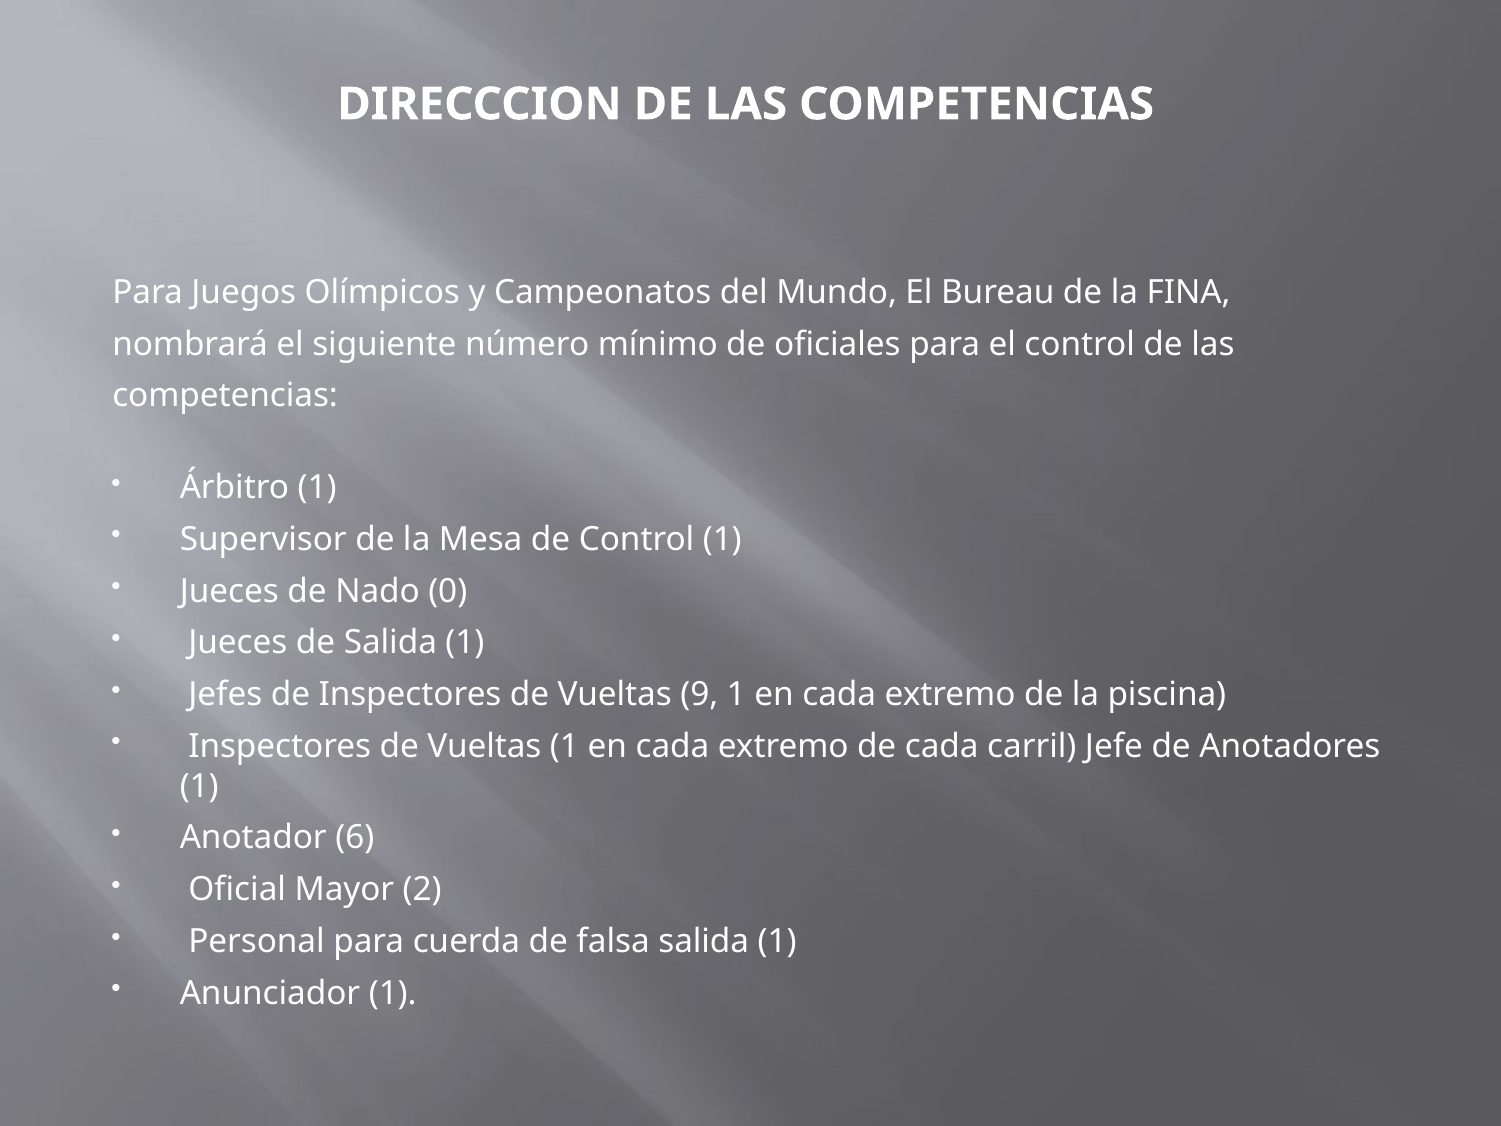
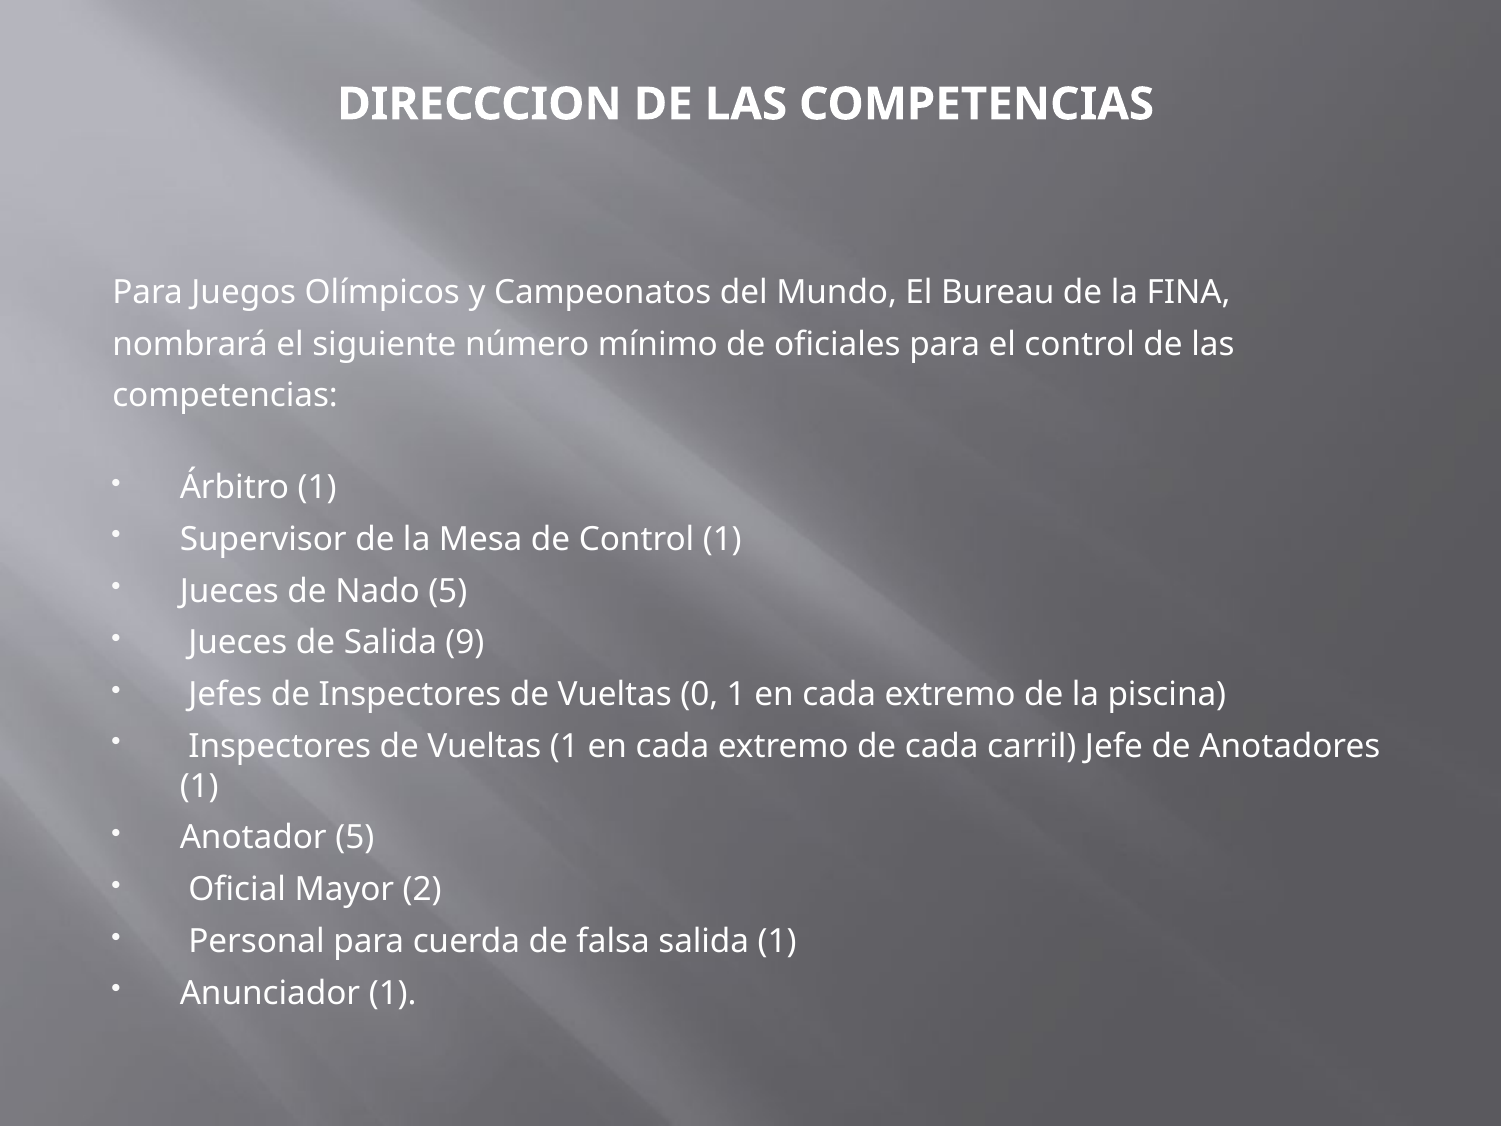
Nado 0: 0 -> 5
de Salida 1: 1 -> 9
9: 9 -> 0
Anotador 6: 6 -> 5
